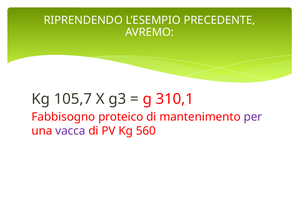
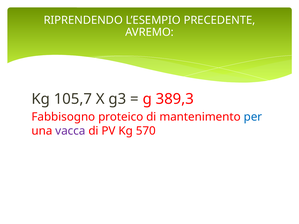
310,1: 310,1 -> 389,3
per colour: purple -> blue
560: 560 -> 570
